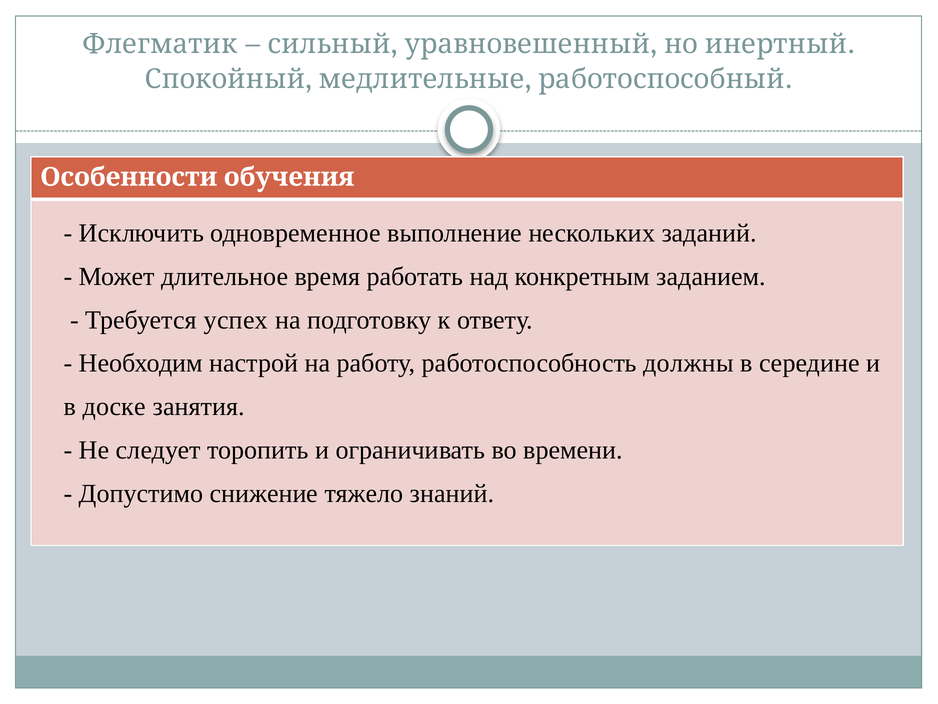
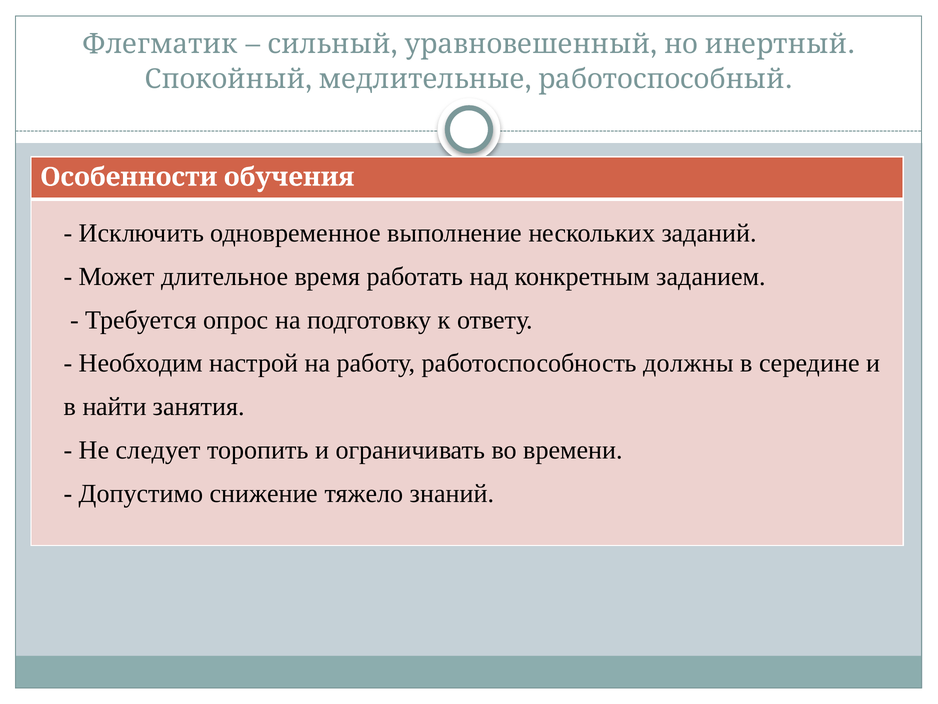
успех: успех -> опрос
доске: доске -> найти
